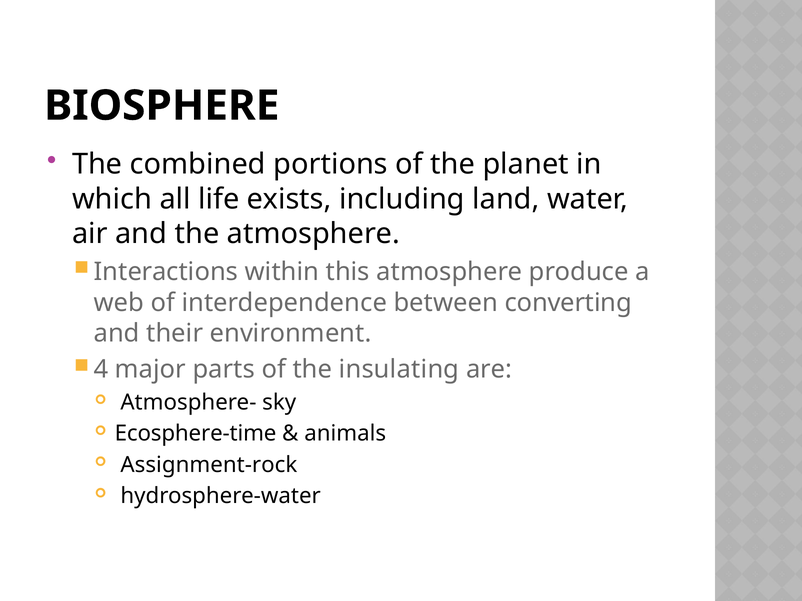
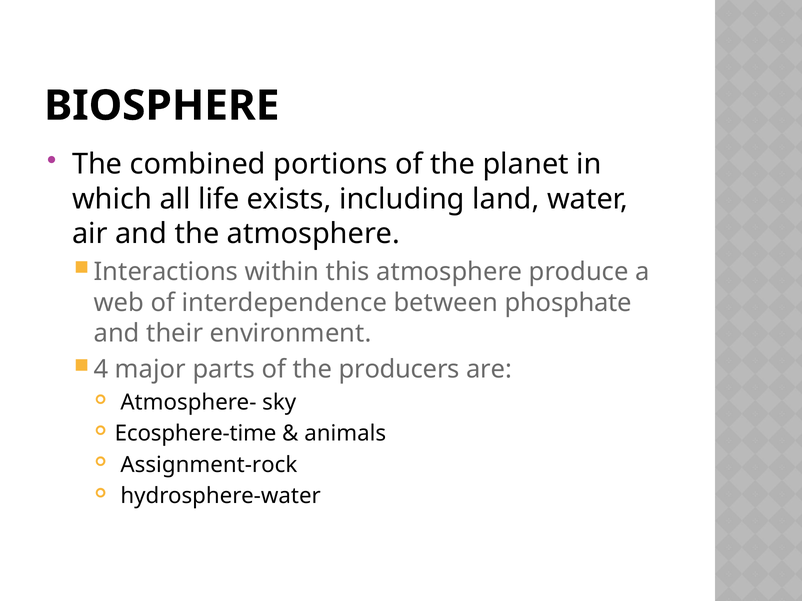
converting: converting -> phosphate
insulating: insulating -> producers
